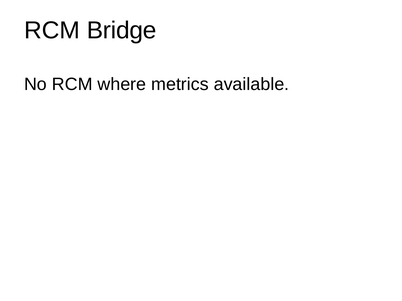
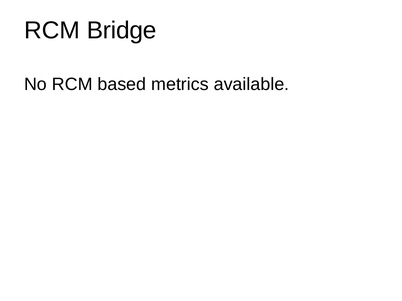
where: where -> based
